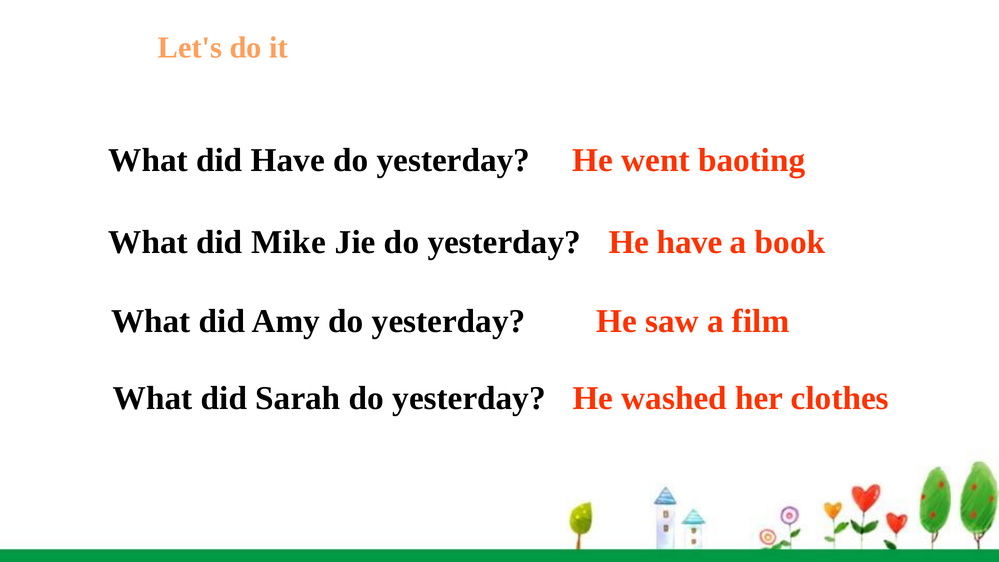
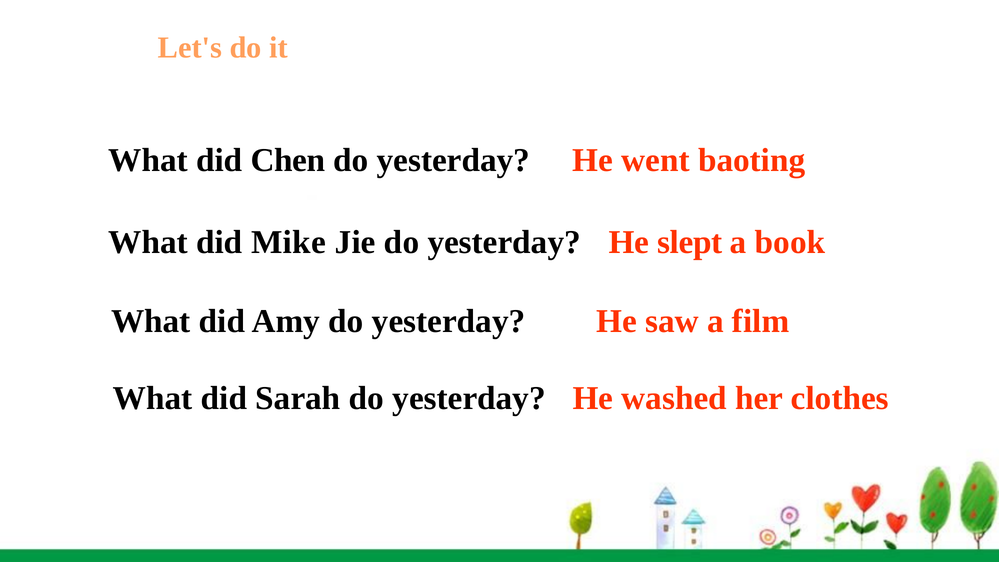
did Have: Have -> Chen
He have: have -> slept
